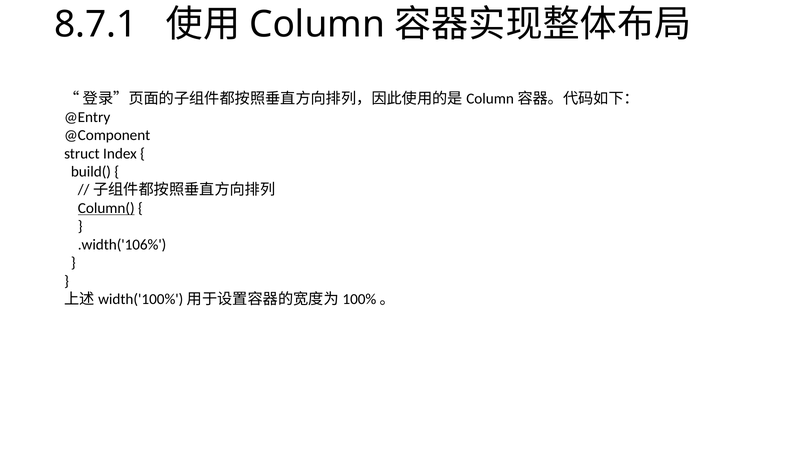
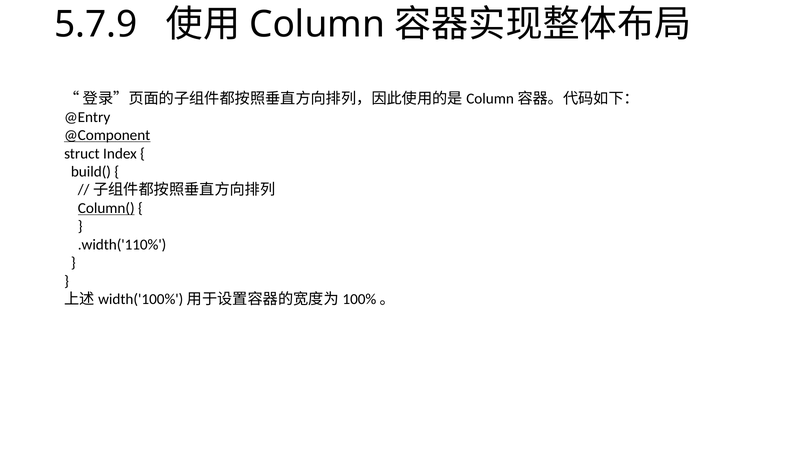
8.7.1: 8.7.1 -> 5.7.9
@Component underline: none -> present
.width('106%: .width('106% -> .width('110%
